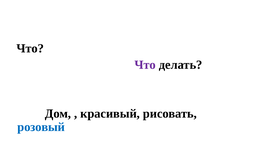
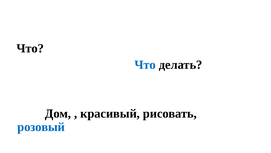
Что at (145, 64) colour: purple -> blue
